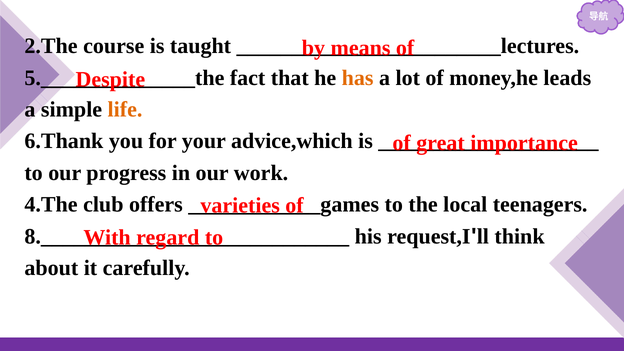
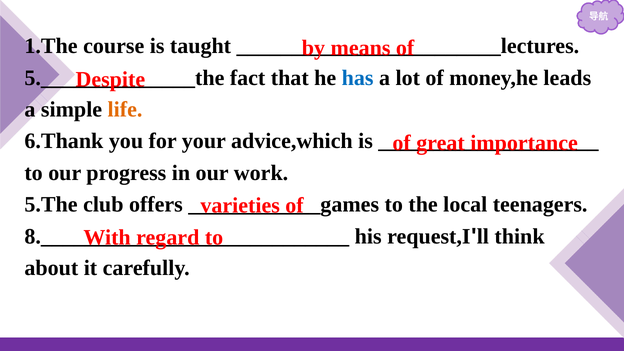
2.The: 2.The -> 1.The
has colour: orange -> blue
4.The: 4.The -> 5.The
